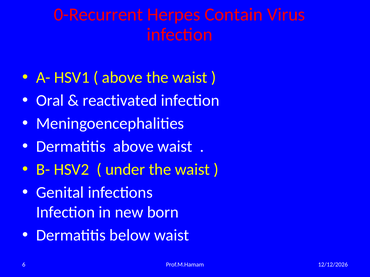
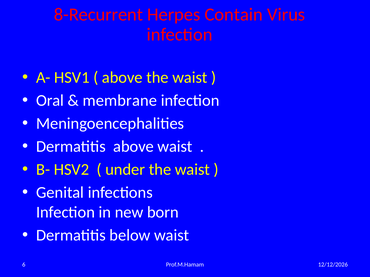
0-Recurrent: 0-Recurrent -> 8-Recurrent
reactivated: reactivated -> membrane
